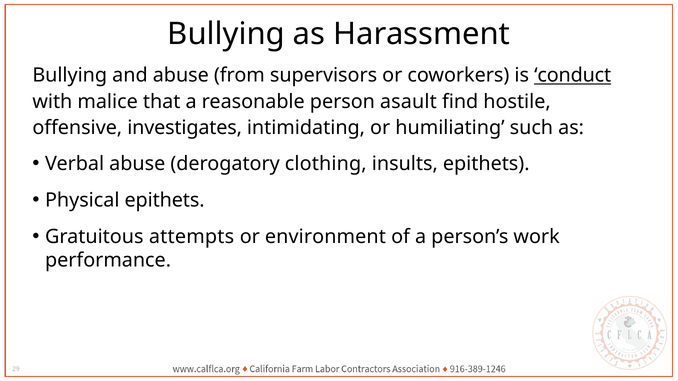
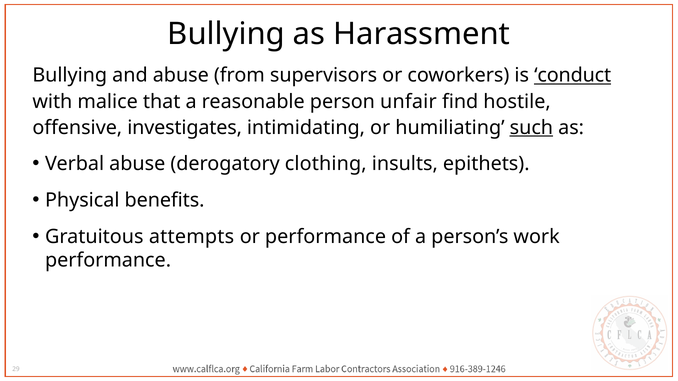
asault: asault -> unfair
such underline: none -> present
Physical epithets: epithets -> benefits
or environment: environment -> performance
